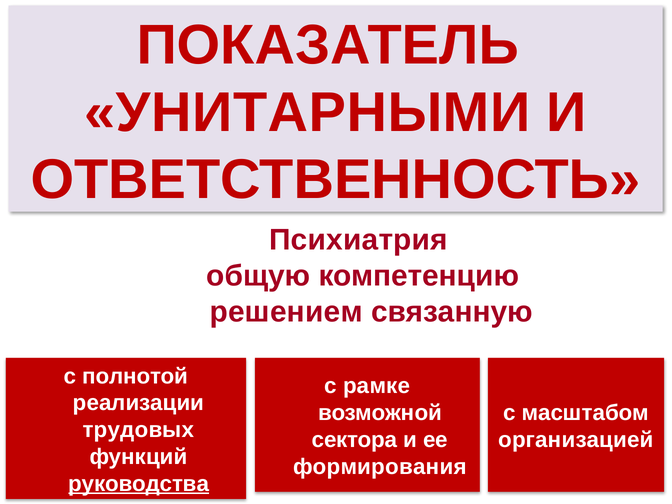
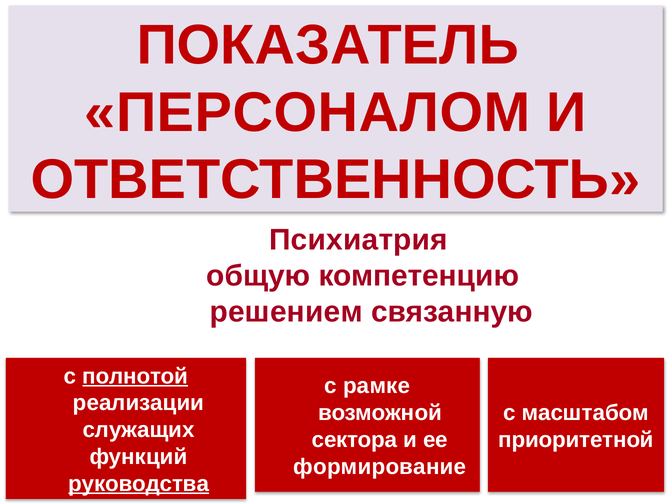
УНИТАРНЫМИ: УНИТАРНЫМИ -> ПЕРСОНАЛОМ
полнотой underline: none -> present
трудовых: трудовых -> служащих
организацией: организацией -> приоритетной
формирования: формирования -> формирование
